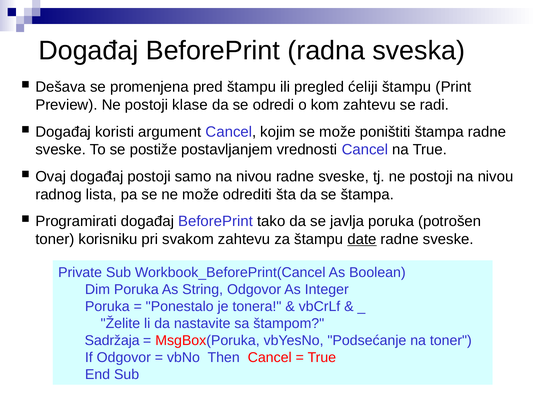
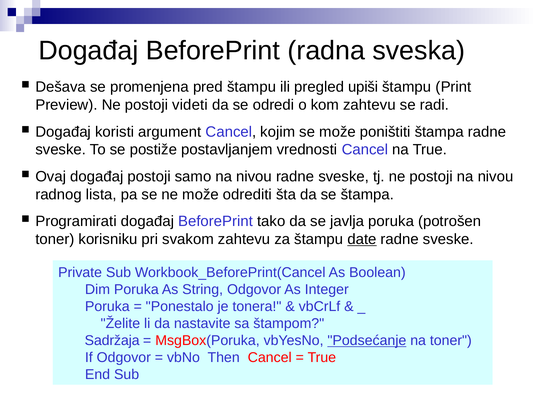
ćeliji: ćeliji -> upiši
klase: klase -> videti
Podsećanje underline: none -> present
